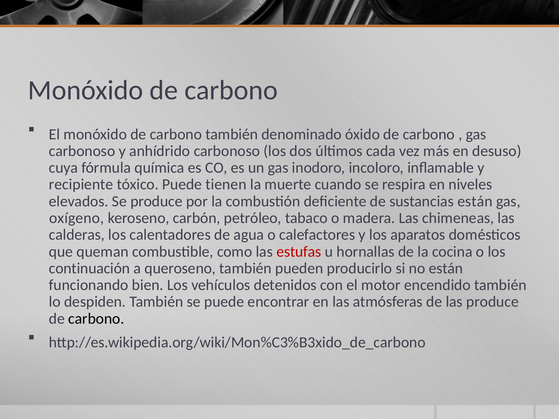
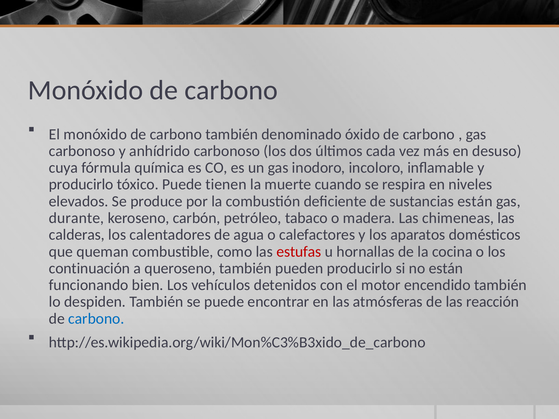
recipiente at (81, 185): recipiente -> producirlo
oxígeno: oxígeno -> durante
las produce: produce -> reacción
carbono at (96, 319) colour: black -> blue
